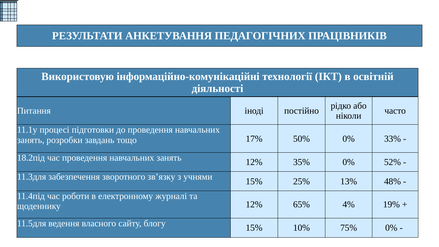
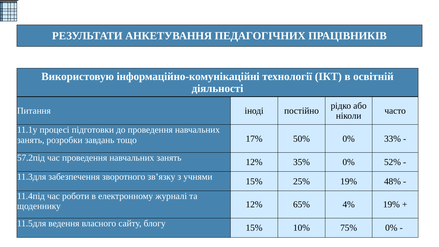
18.2під: 18.2під -> 57.2під
25% 13%: 13% -> 19%
